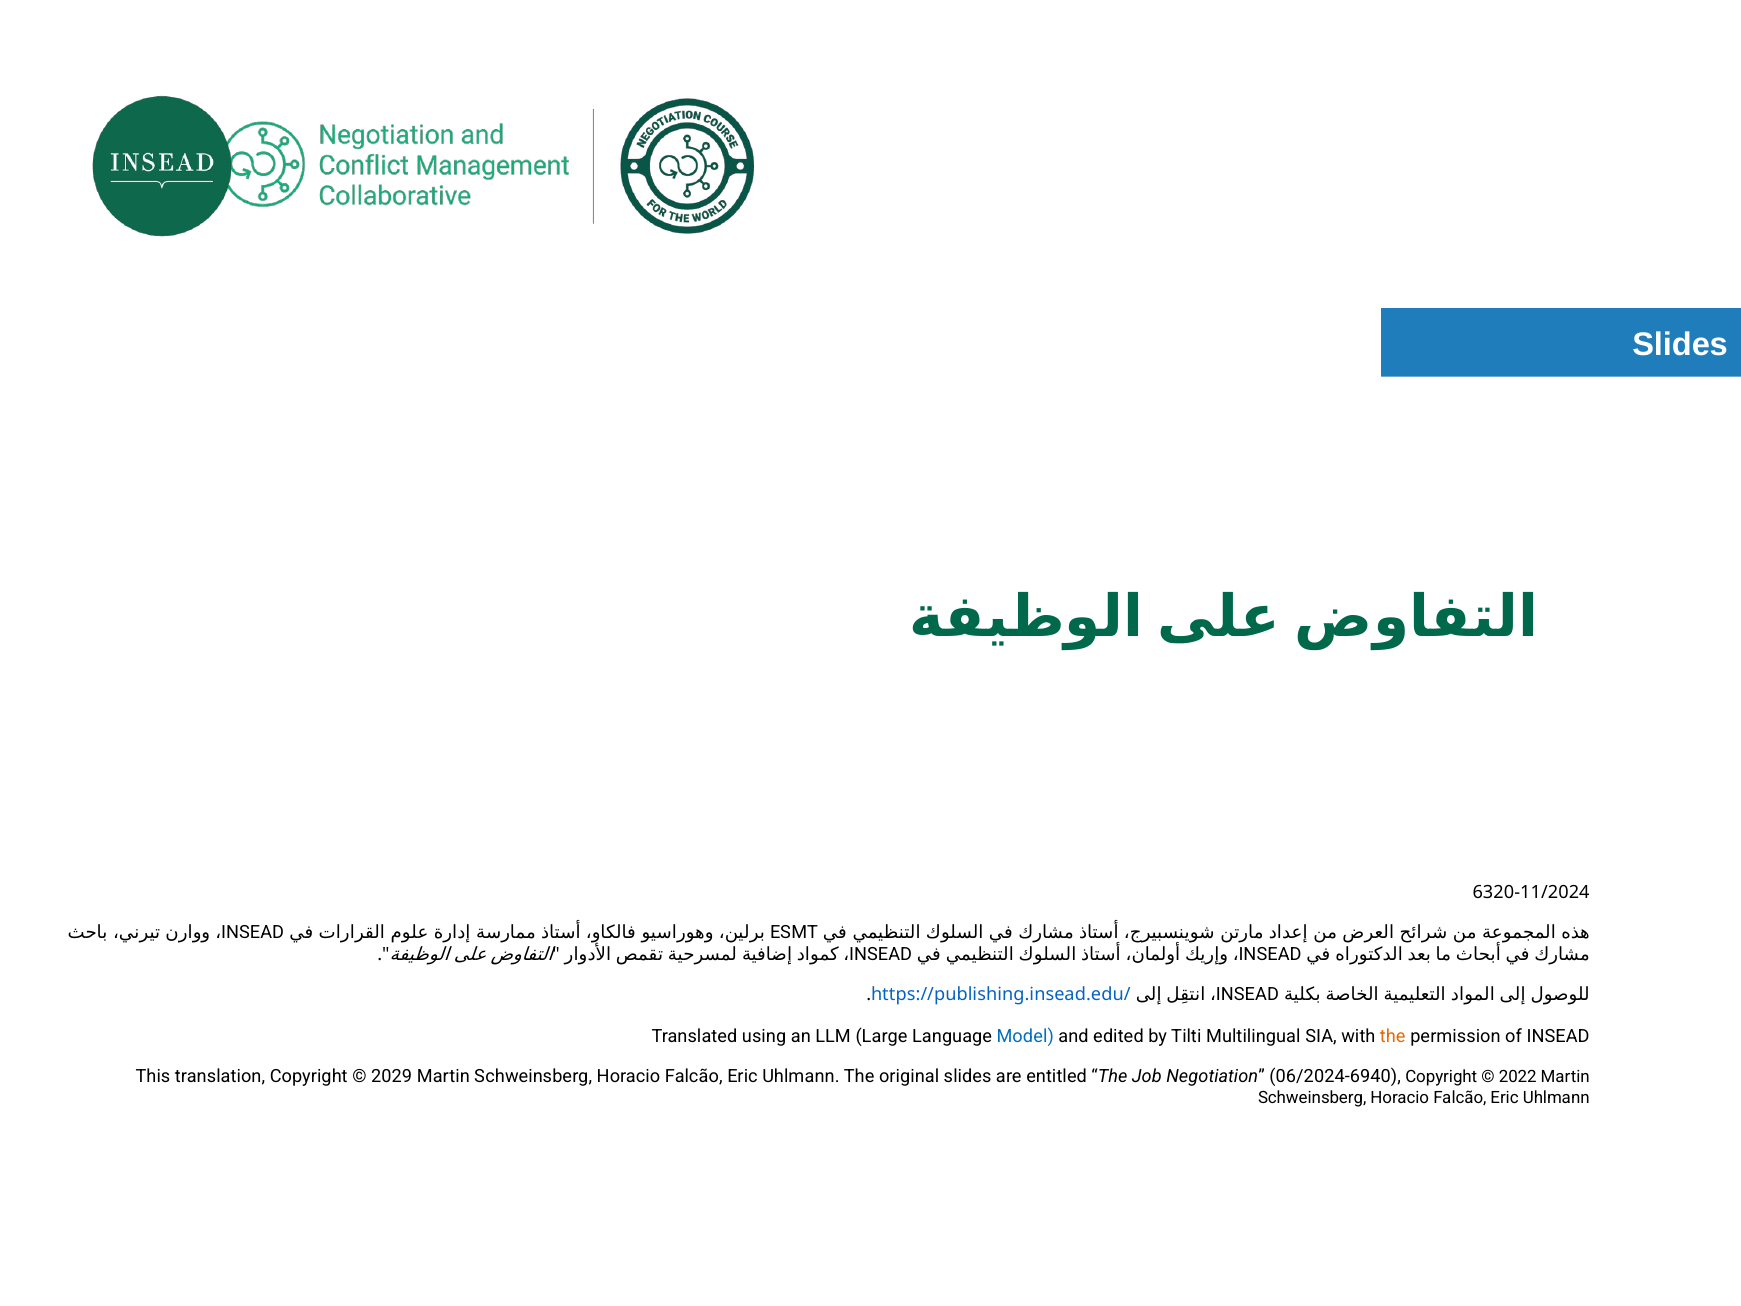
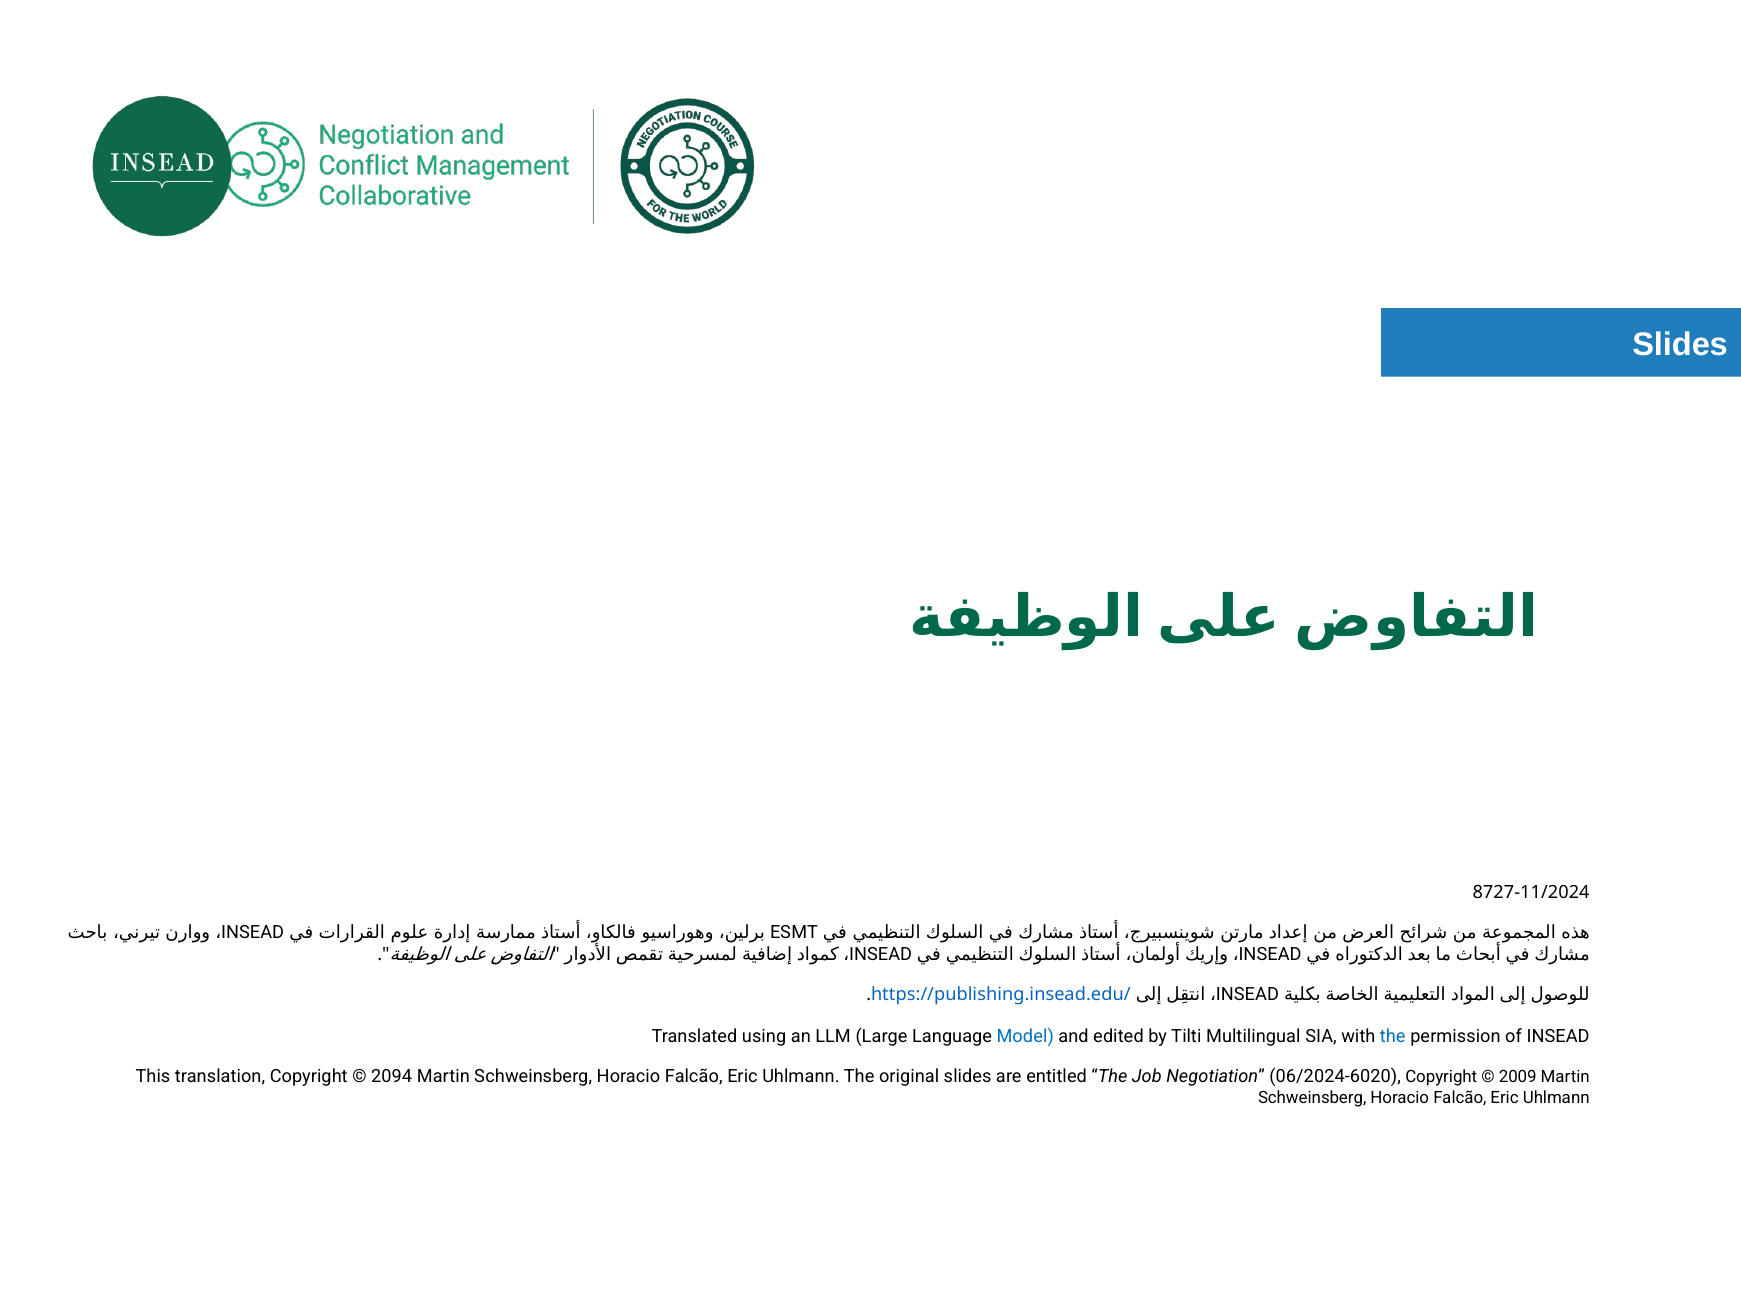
6320-11/2024: 6320-11/2024 -> 8727-11/2024
the at (1393, 1037) colour: orange -> blue
2029: 2029 -> 2094
06/2024-6940: 06/2024-6940 -> 06/2024-6020
2022: 2022 -> 2009
